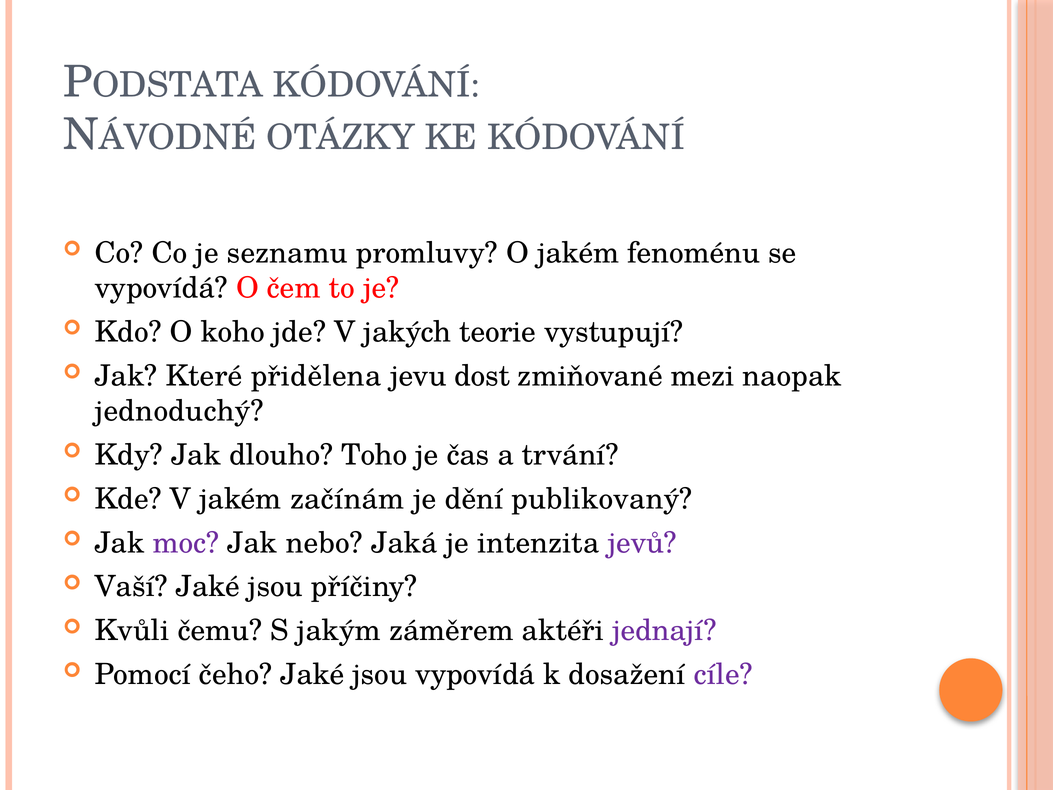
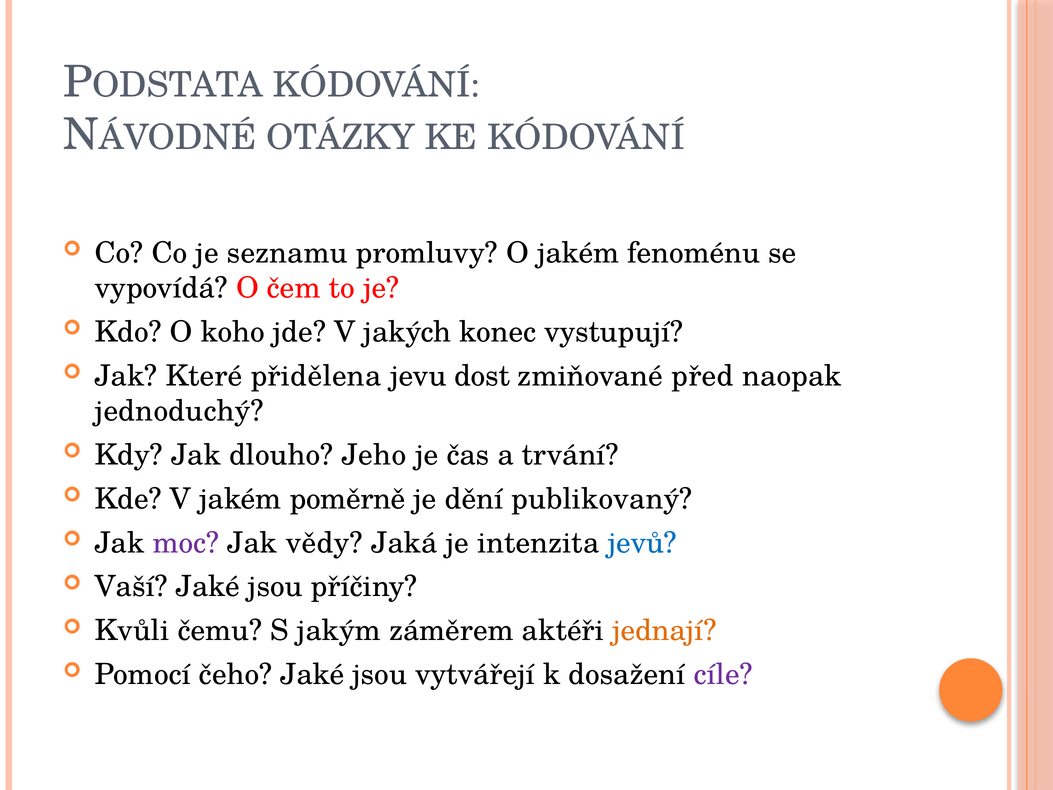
teorie: teorie -> konec
mezi: mezi -> před
Toho: Toho -> Jeho
začínám: začínám -> poměrně
nebo: nebo -> vědy
jevů colour: purple -> blue
jednají colour: purple -> orange
jsou vypovídá: vypovídá -> vytvářejí
